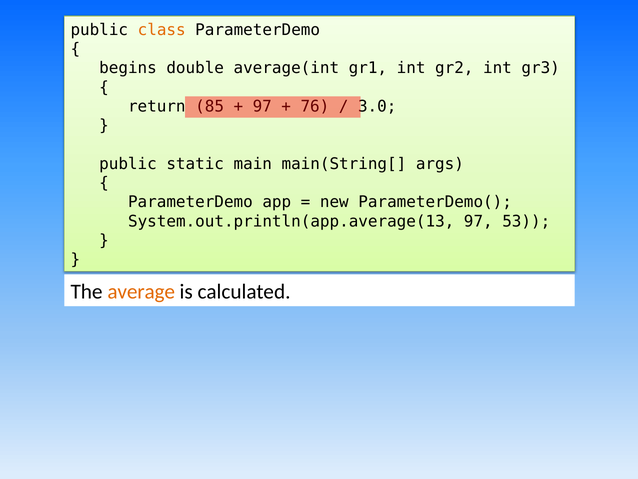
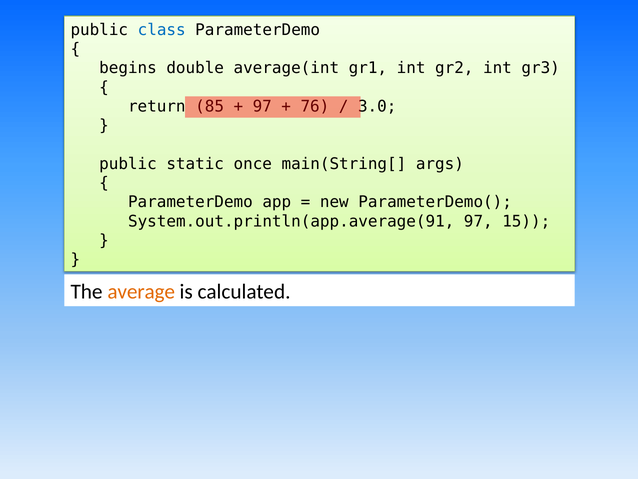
class colour: orange -> blue
main: main -> once
System.out.println(app.average(13: System.out.println(app.average(13 -> System.out.println(app.average(91
53: 53 -> 15
